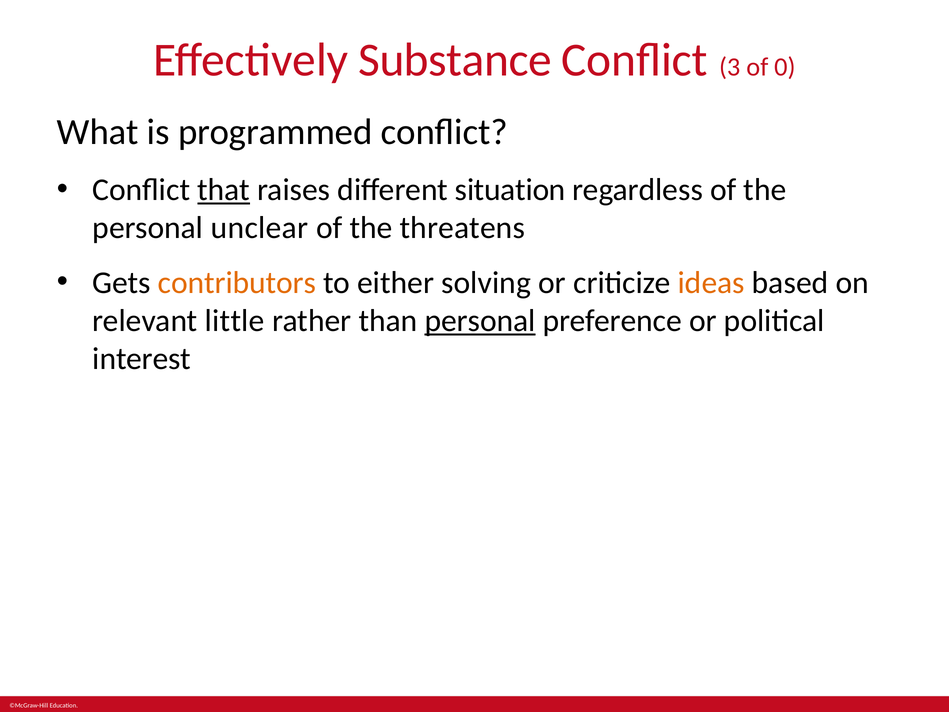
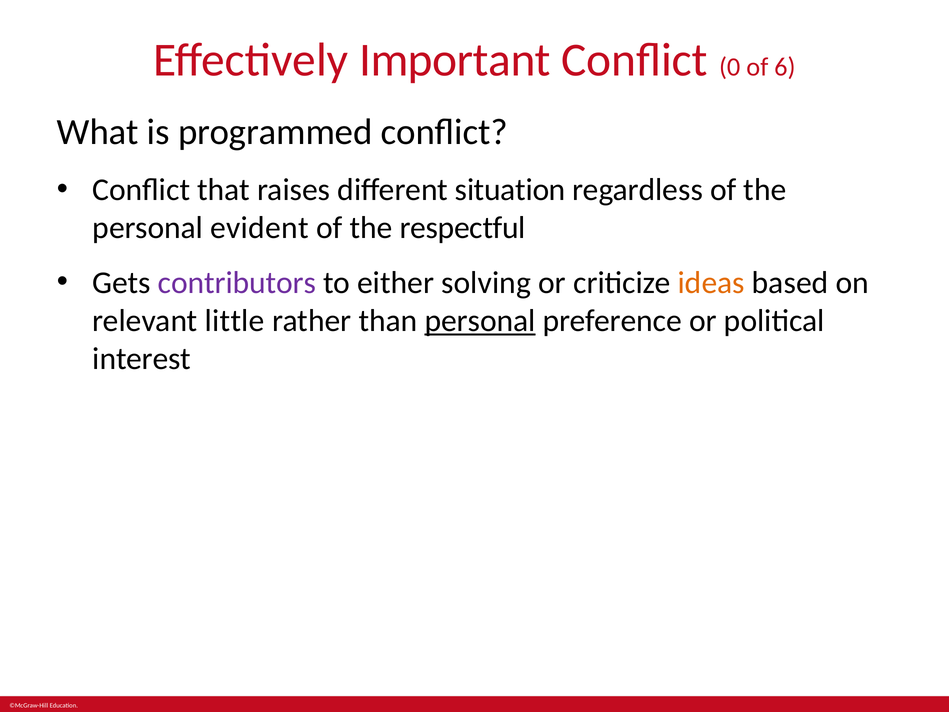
Substance: Substance -> Important
3: 3 -> 0
0: 0 -> 6
that underline: present -> none
unclear: unclear -> evident
threatens: threatens -> respectful
contributors colour: orange -> purple
